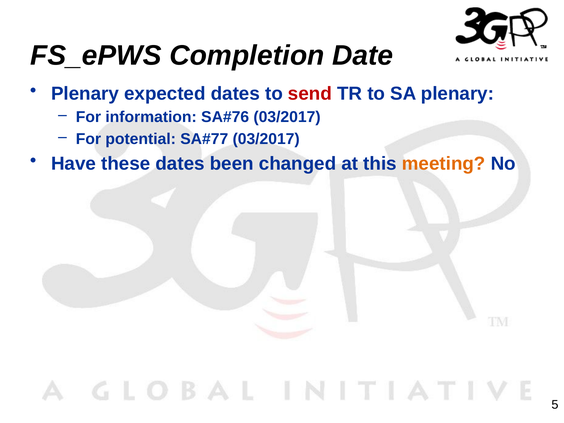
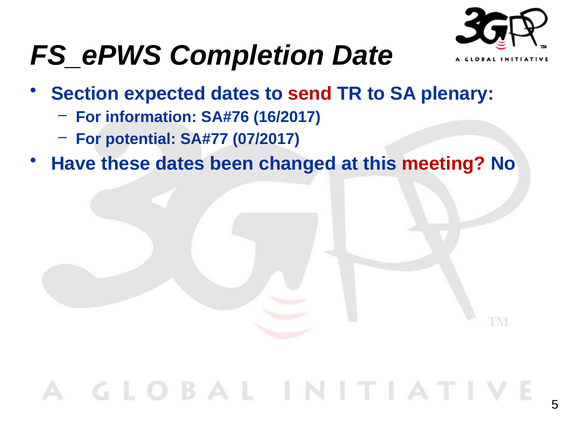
Plenary at (85, 94): Plenary -> Section
03/2017 at (287, 117): 03/2017 -> 16/2017
03/2017 at (266, 139): 03/2017 -> 07/2017
meeting colour: orange -> red
